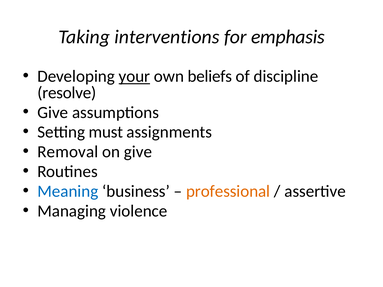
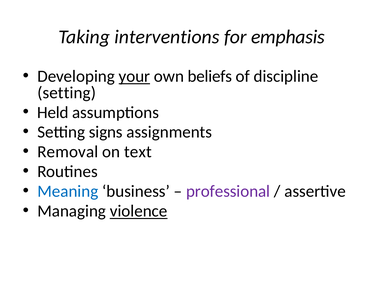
resolve at (67, 93): resolve -> setting
Give at (53, 112): Give -> Held
must: must -> signs
on give: give -> text
professional colour: orange -> purple
violence underline: none -> present
